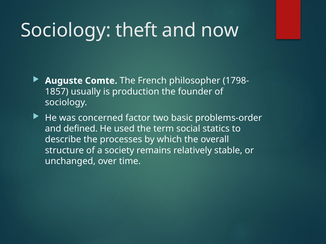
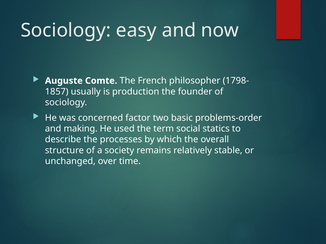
theft: theft -> easy
defined: defined -> making
